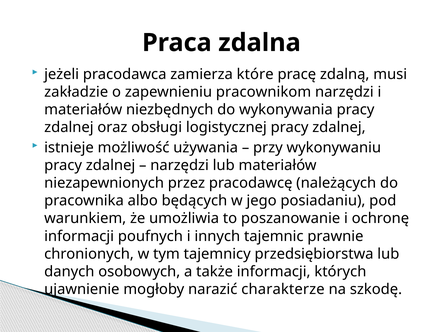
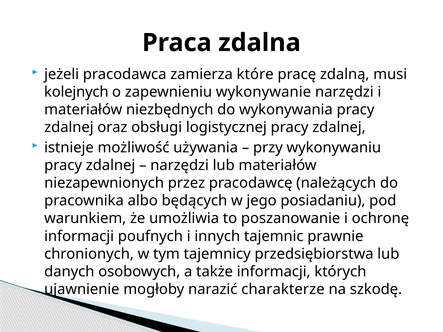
zakładzie: zakładzie -> kolejnych
pracownikom: pracownikom -> wykonywanie
